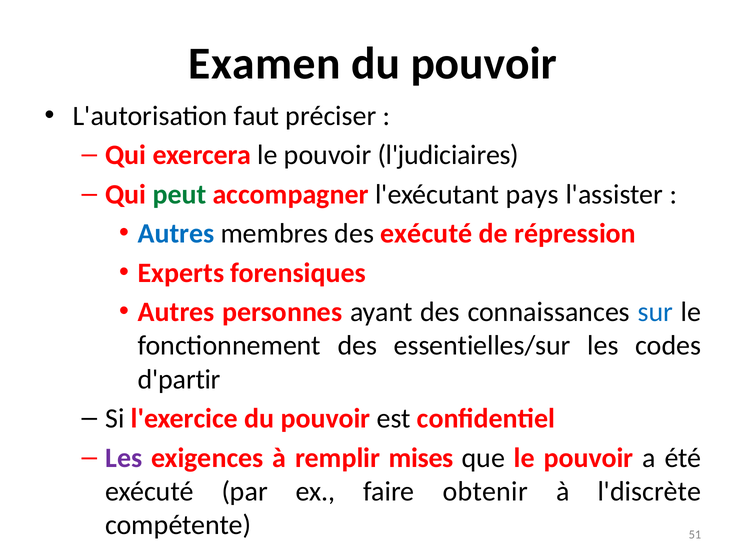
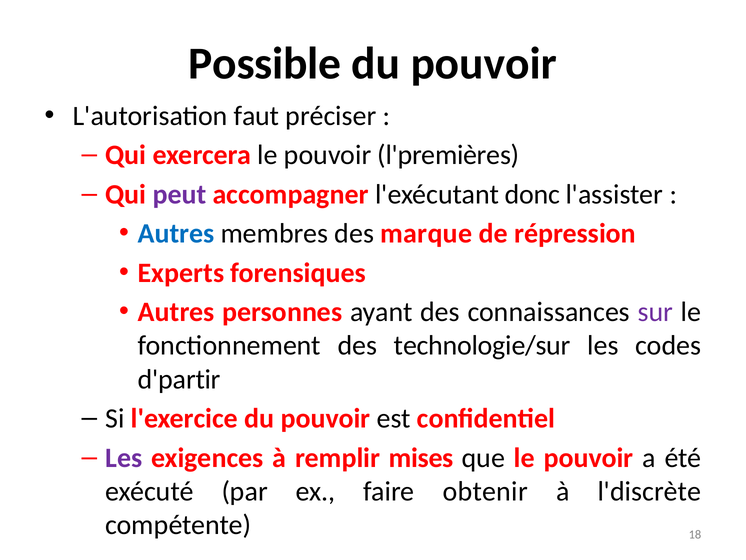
Examen: Examen -> Possible
l'judiciaires: l'judiciaires -> l'premières
peut colour: green -> purple
pays: pays -> donc
des exécuté: exécuté -> marque
sur colour: blue -> purple
essentielles/sur: essentielles/sur -> technologie/sur
51: 51 -> 18
